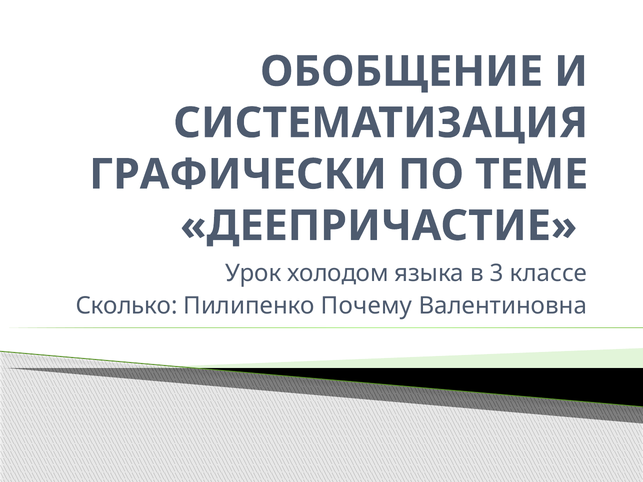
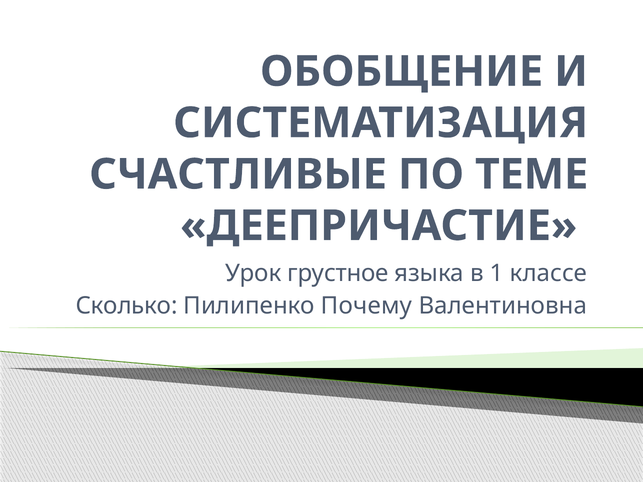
ГРАФИЧЕСКИ: ГРАФИЧЕСКИ -> СЧАСТЛИВЫЕ
холодом: холодом -> грустное
3: 3 -> 1
